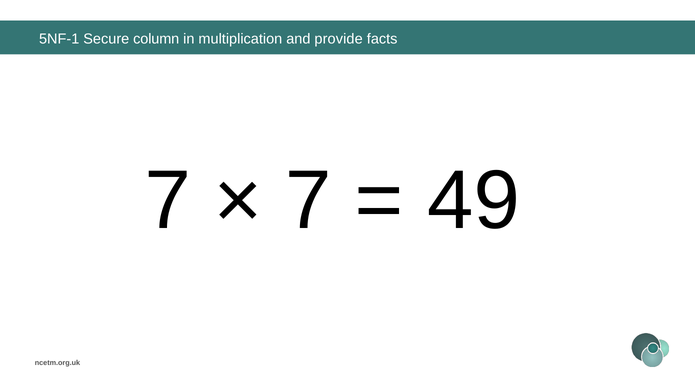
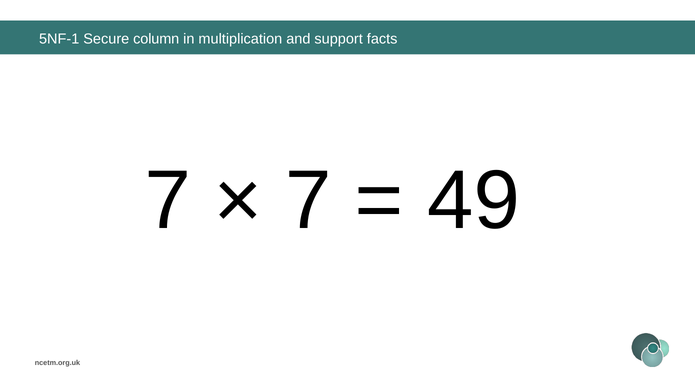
provide: provide -> support
